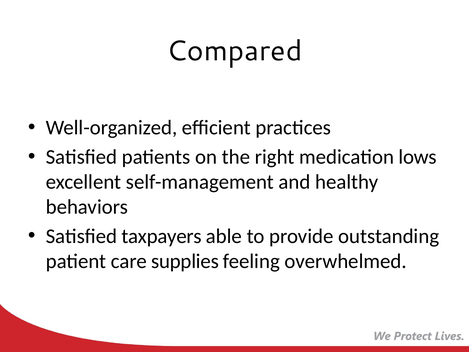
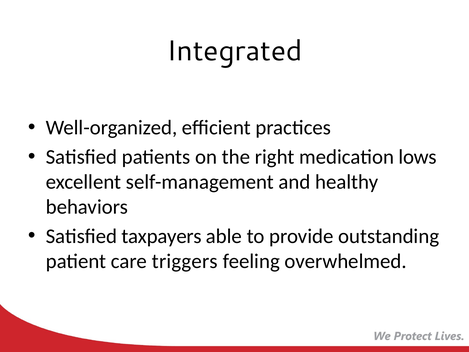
Compared: Compared -> Integrated
supplies: supplies -> triggers
